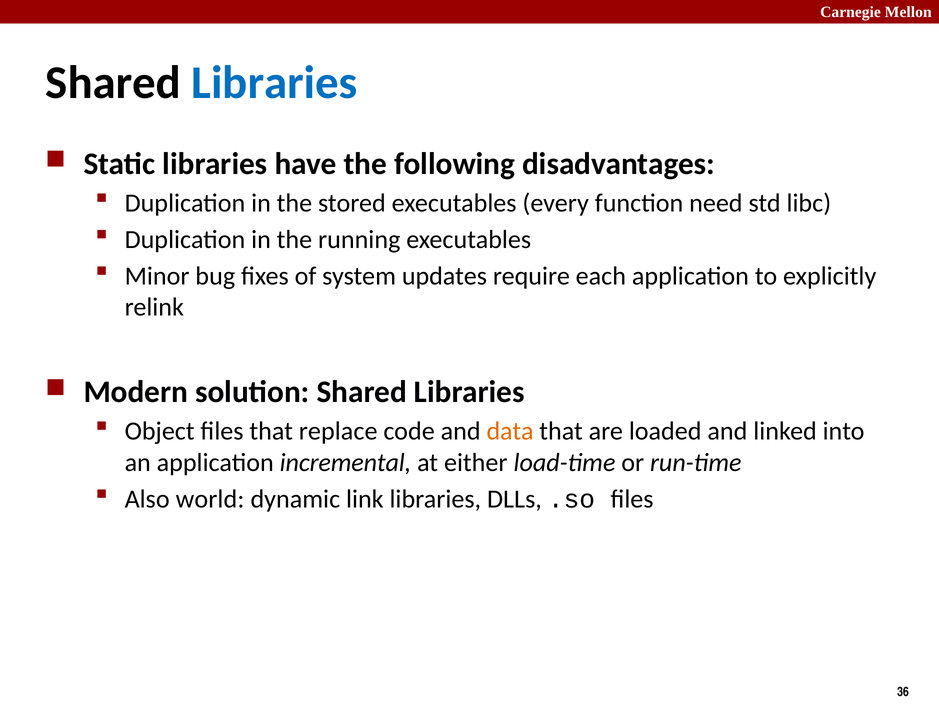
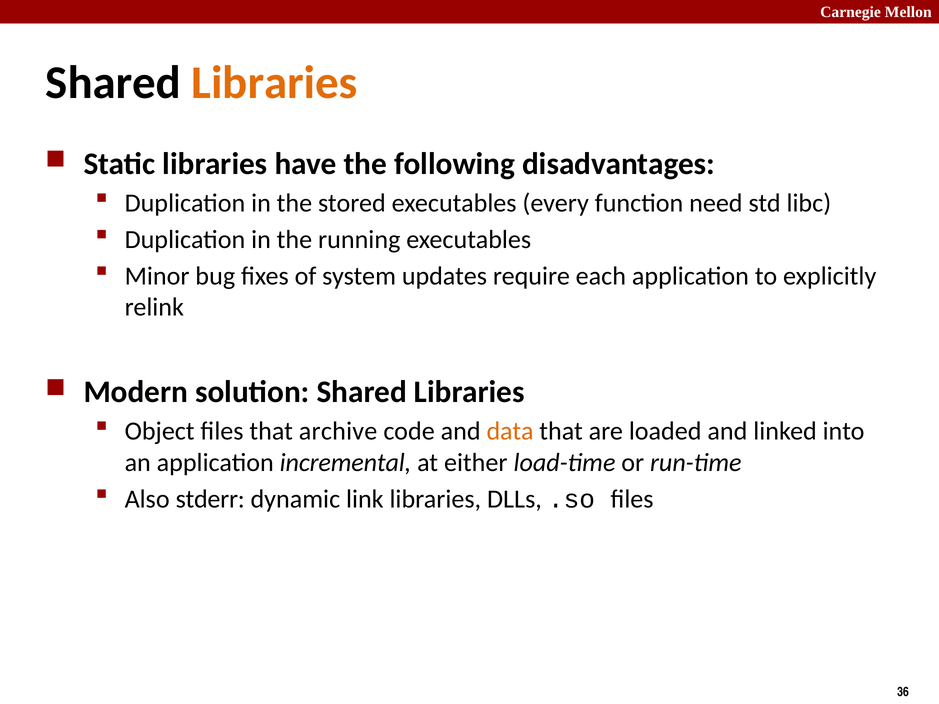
Libraries at (274, 83) colour: blue -> orange
replace: replace -> archive
world: world -> stderr
